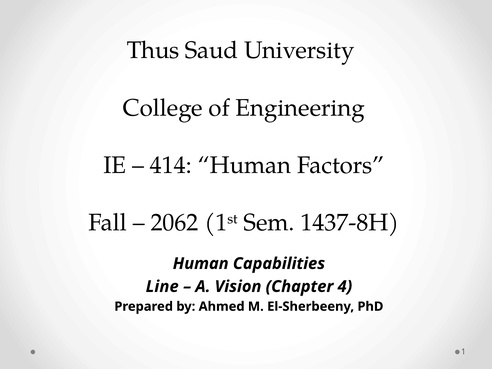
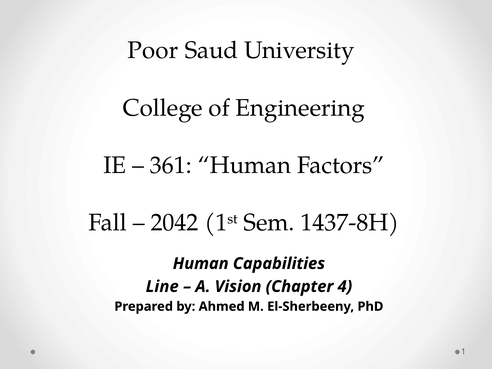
Thus: Thus -> Poor
414: 414 -> 361
2062: 2062 -> 2042
